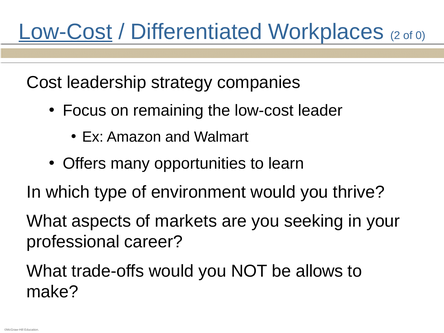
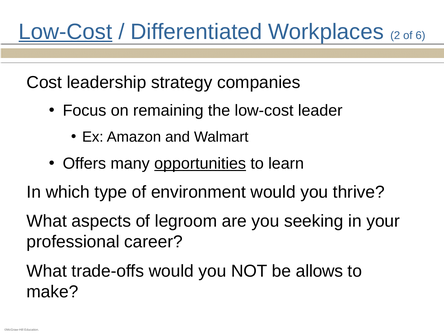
0: 0 -> 6
opportunities underline: none -> present
markets: markets -> legroom
